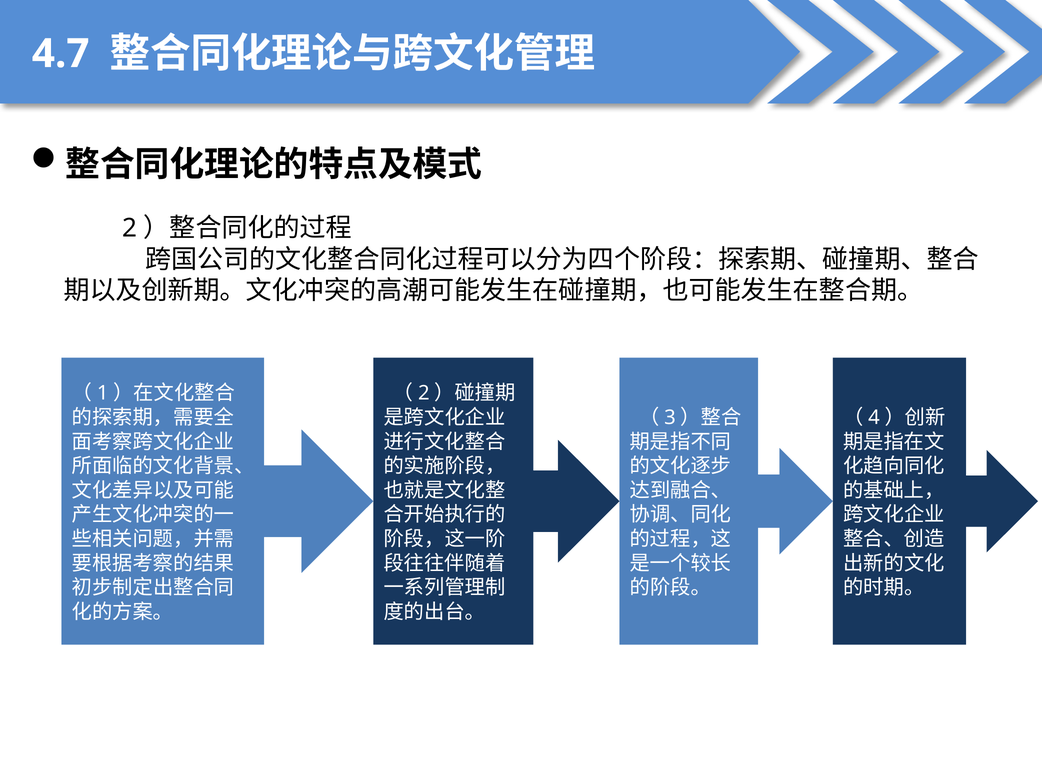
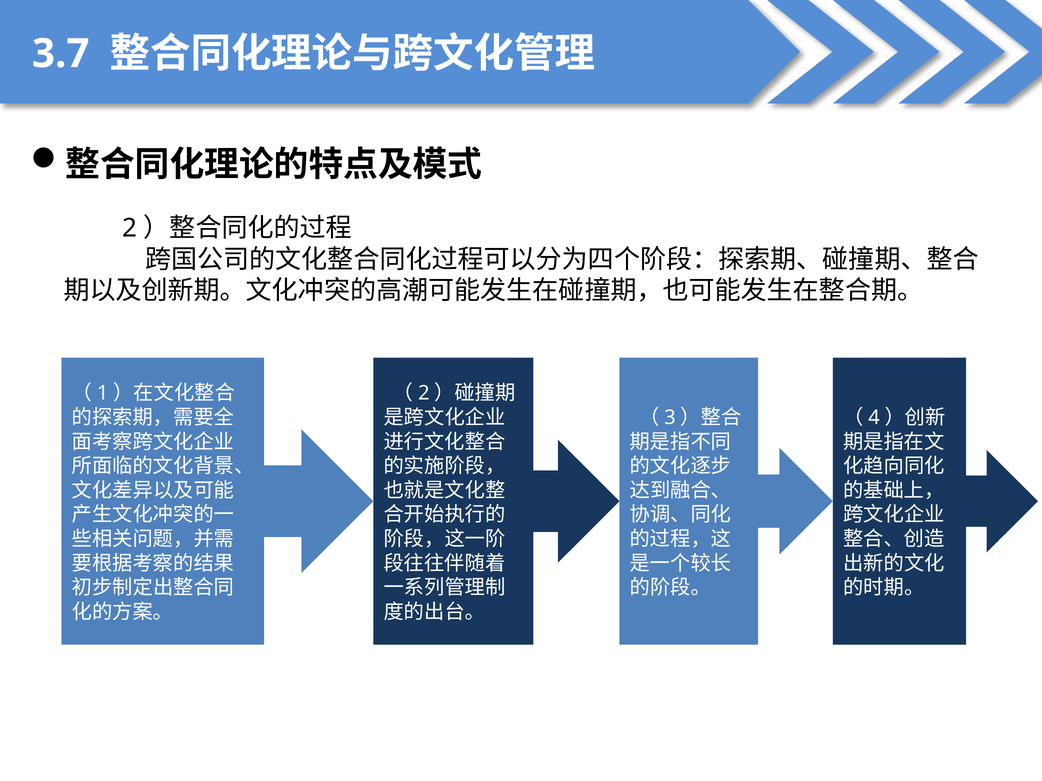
4.7: 4.7 -> 3.7
